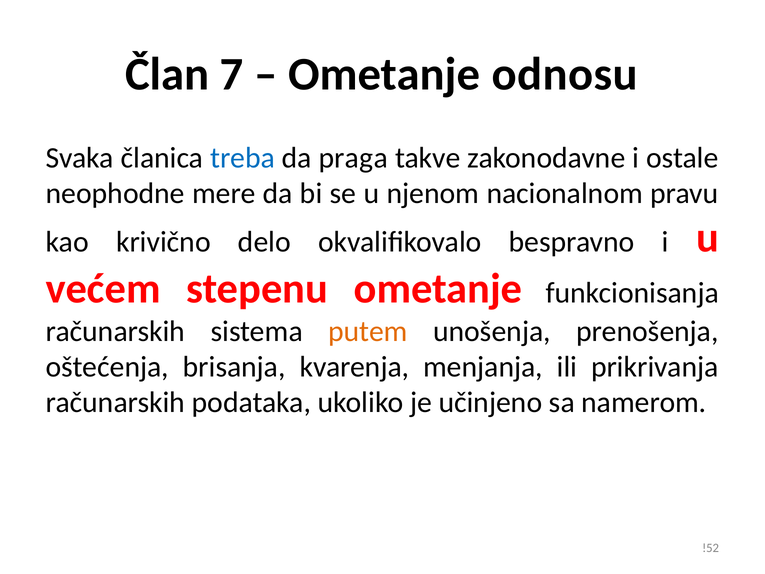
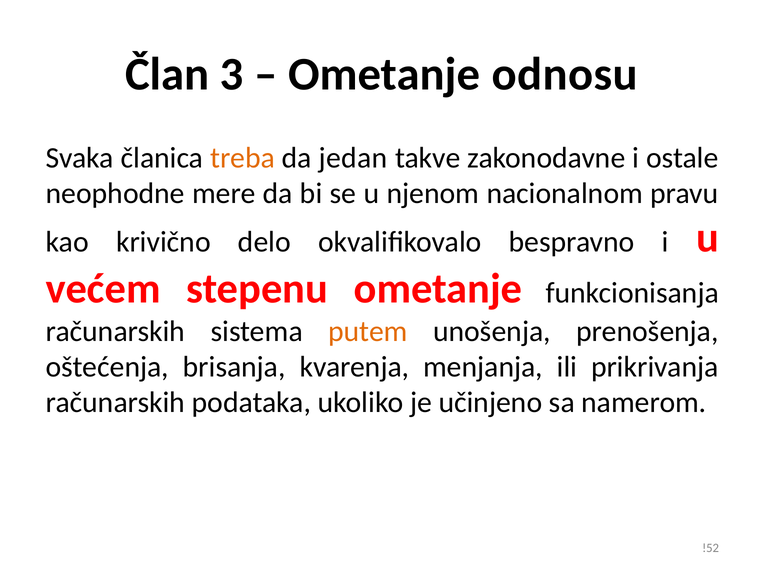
7: 7 -> 3
treba colour: blue -> orange
praga: praga -> jedan
